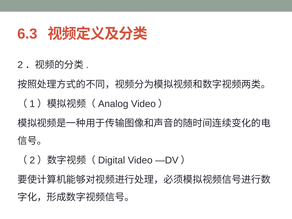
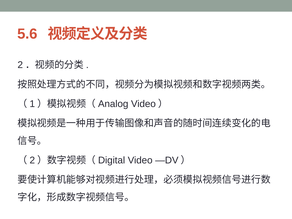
6.3: 6.3 -> 5.6
